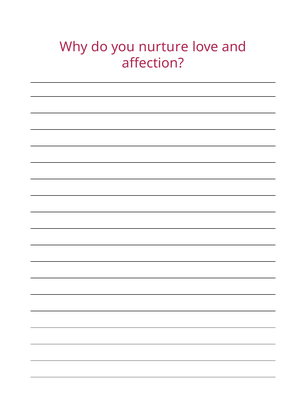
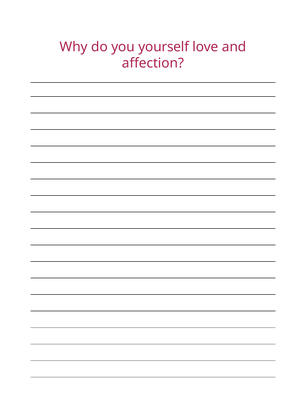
nurture: nurture -> yourself
